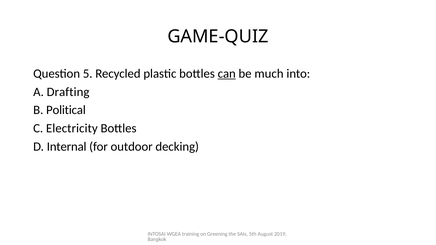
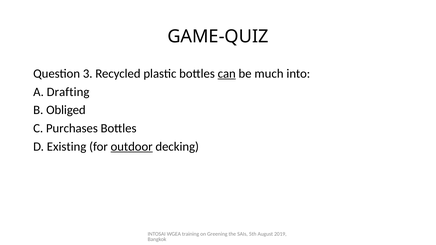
5: 5 -> 3
Political: Political -> Obliged
Electricity: Electricity -> Purchases
Internal: Internal -> Existing
outdoor underline: none -> present
